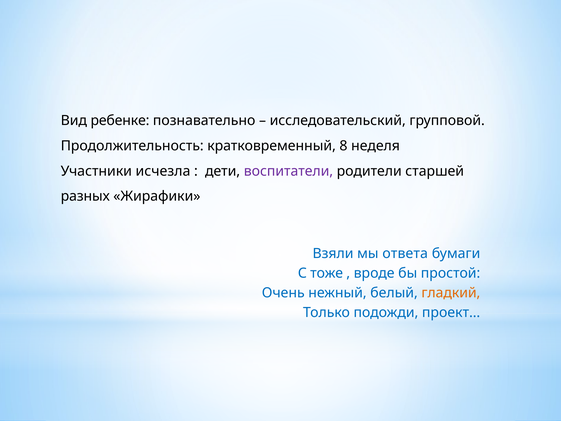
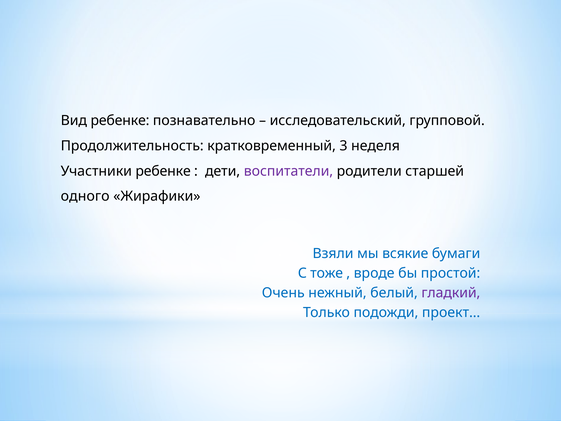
8: 8 -> 3
Участники исчезла: исчезла -> ребенке
разных: разных -> одного
ответа: ответа -> всякие
гладкий colour: orange -> purple
